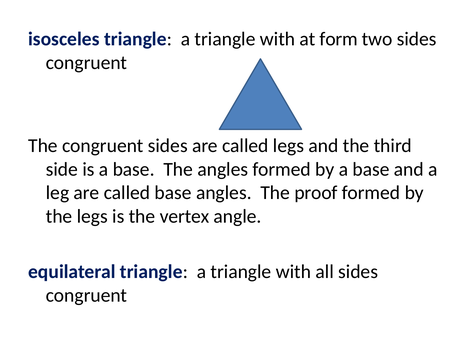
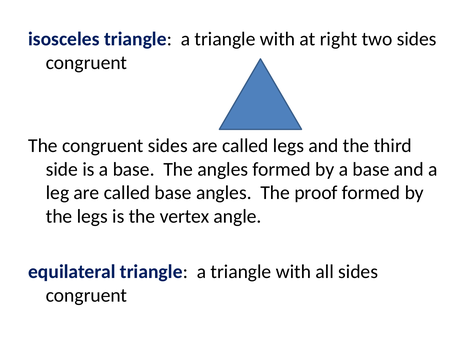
form: form -> right
